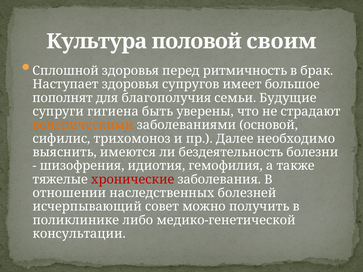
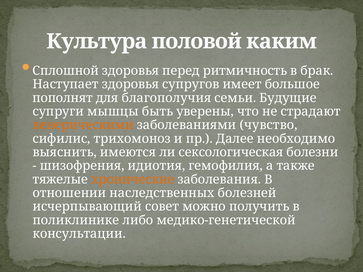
своим: своим -> каким
гигиена: гигиена -> мышцы
основой: основой -> чувство
бездеятельность: бездеятельность -> сексологическая
хронические colour: red -> orange
